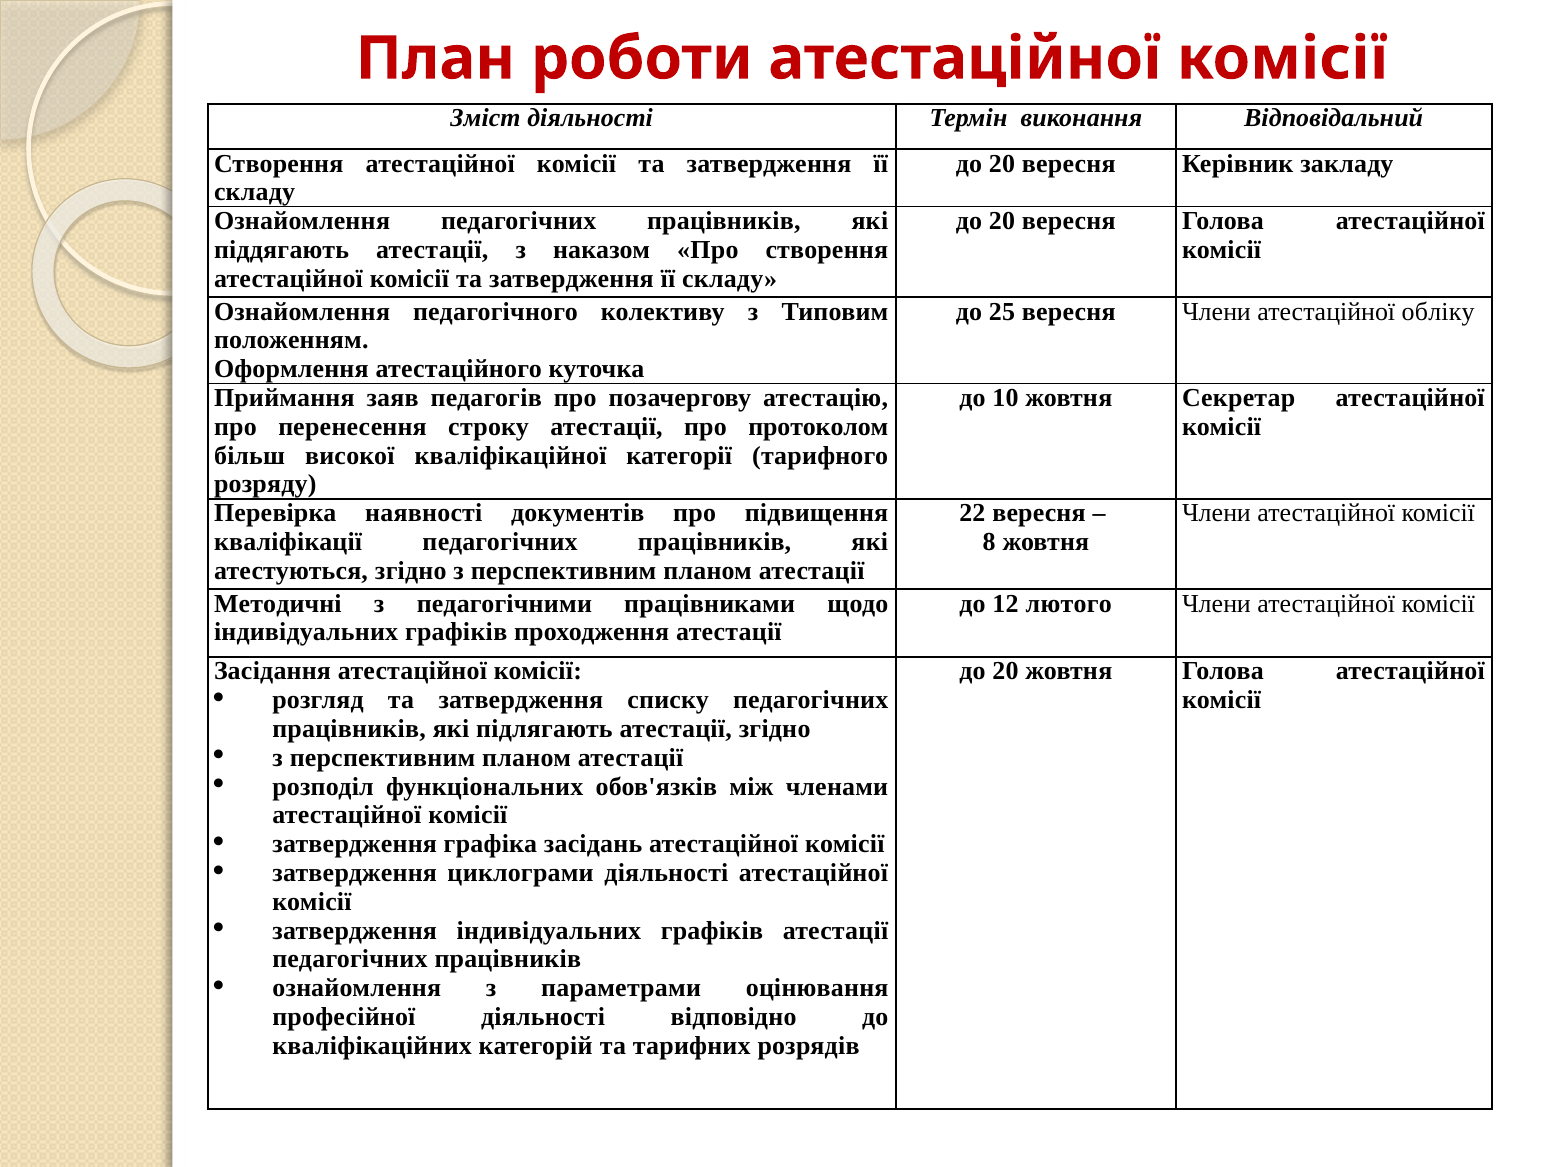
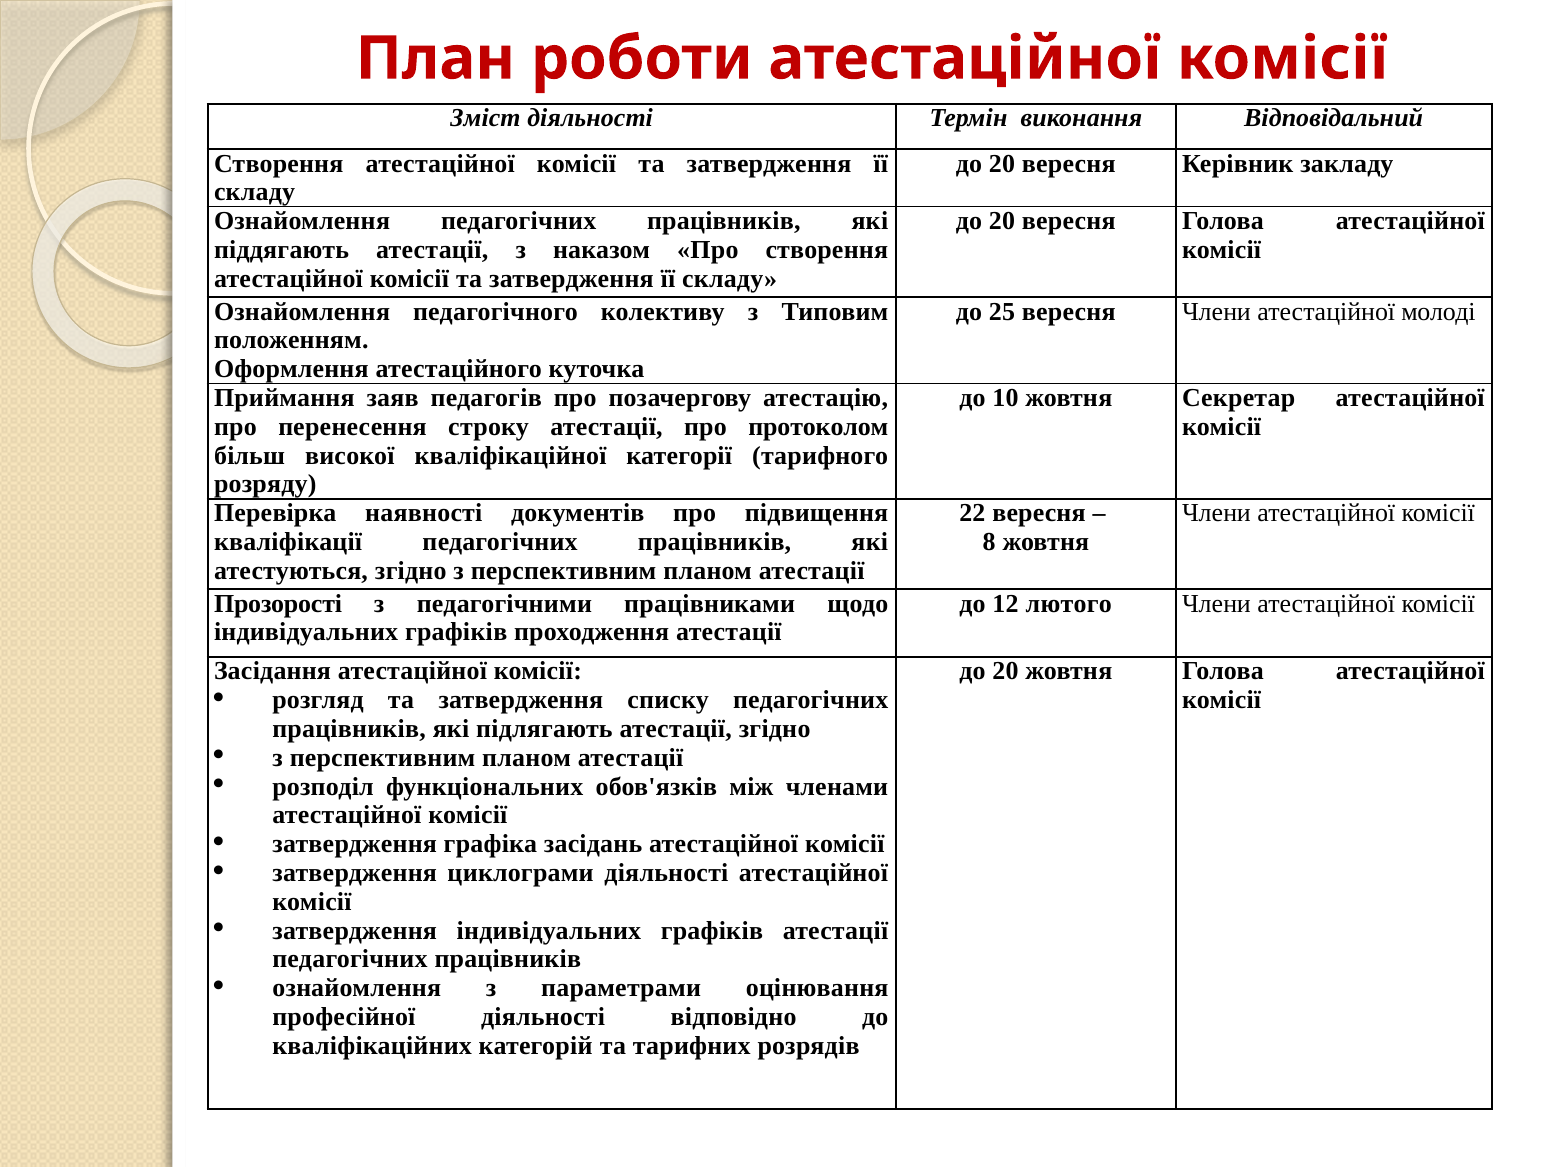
обліку: обліку -> молоді
Методичні: Методичні -> Прозорості
